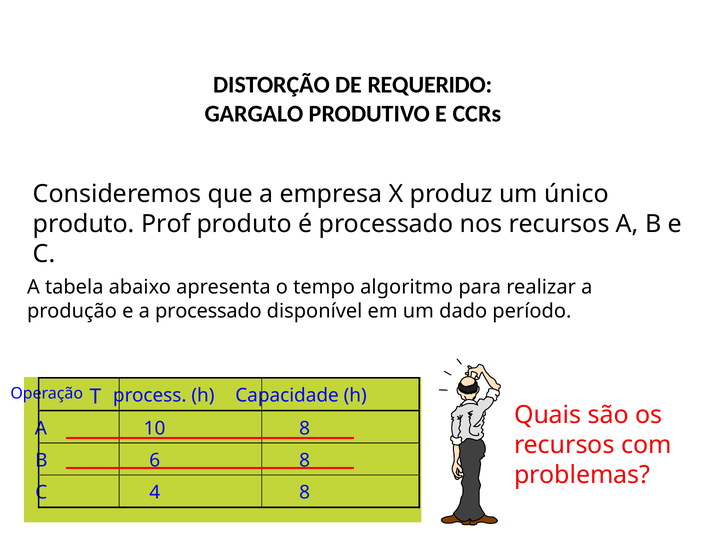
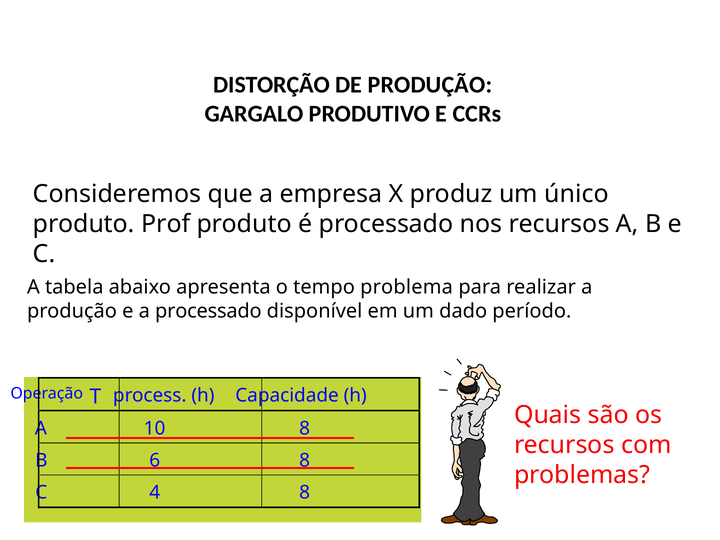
DE REQUERIDO: REQUERIDO -> PRODUÇÃO
algoritmo: algoritmo -> problema
